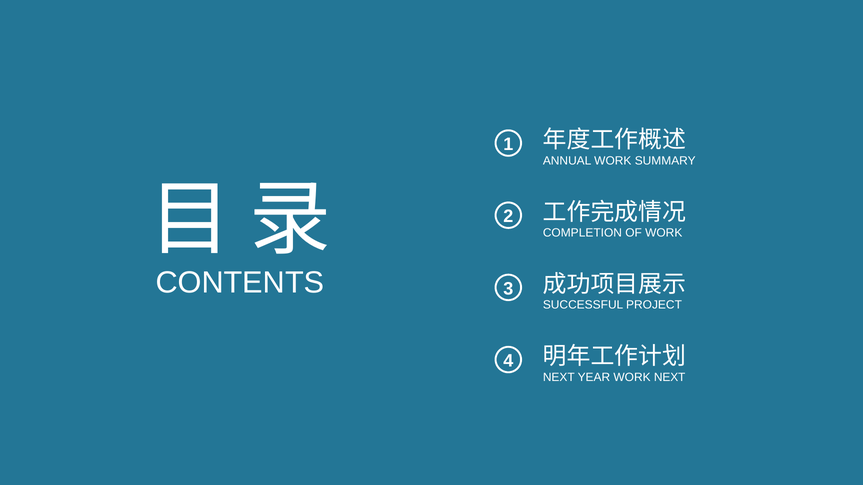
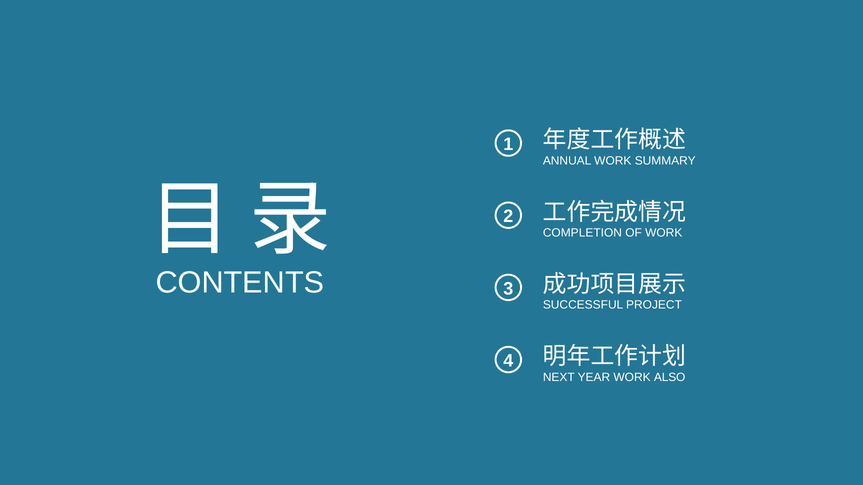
WORK NEXT: NEXT -> ALSO
